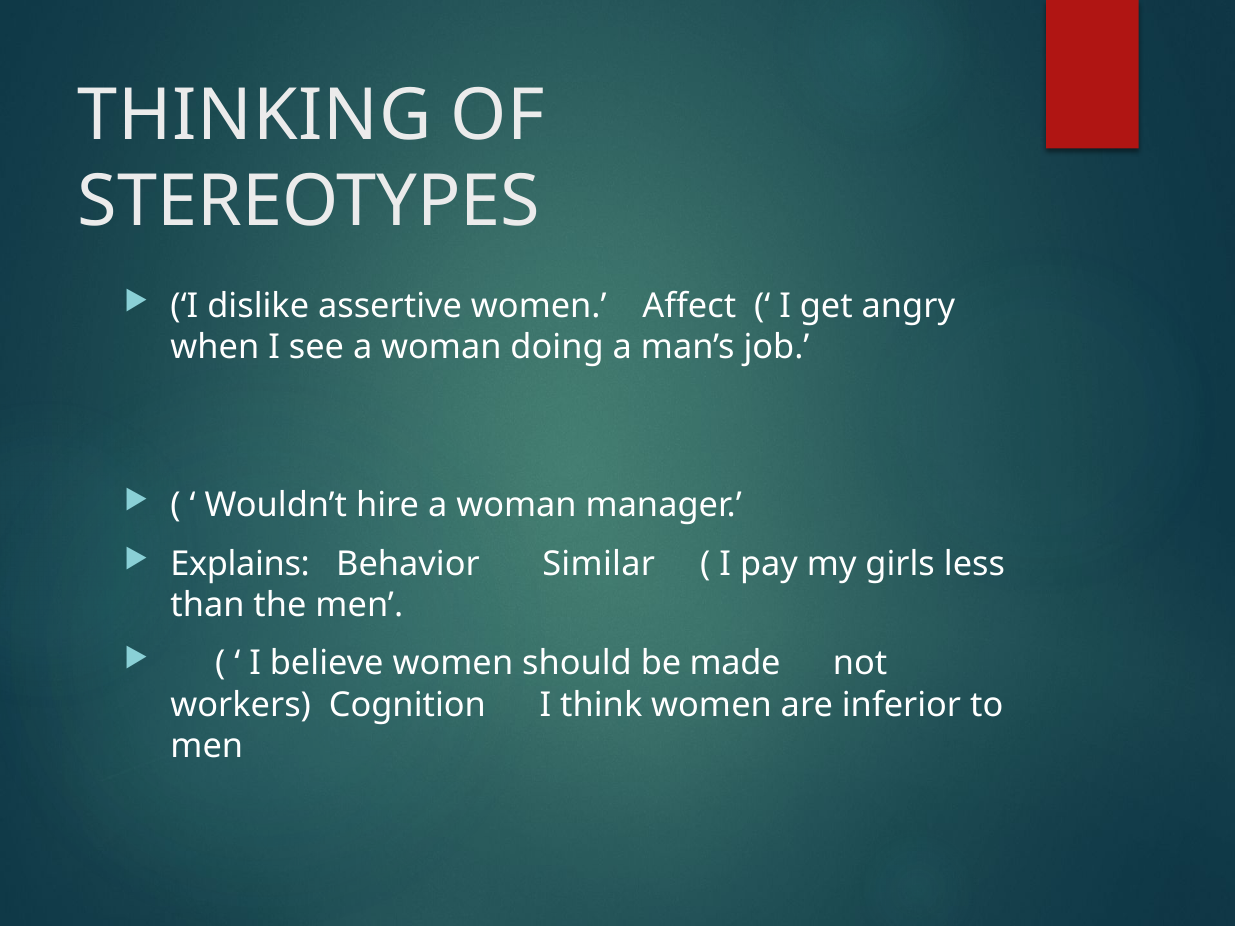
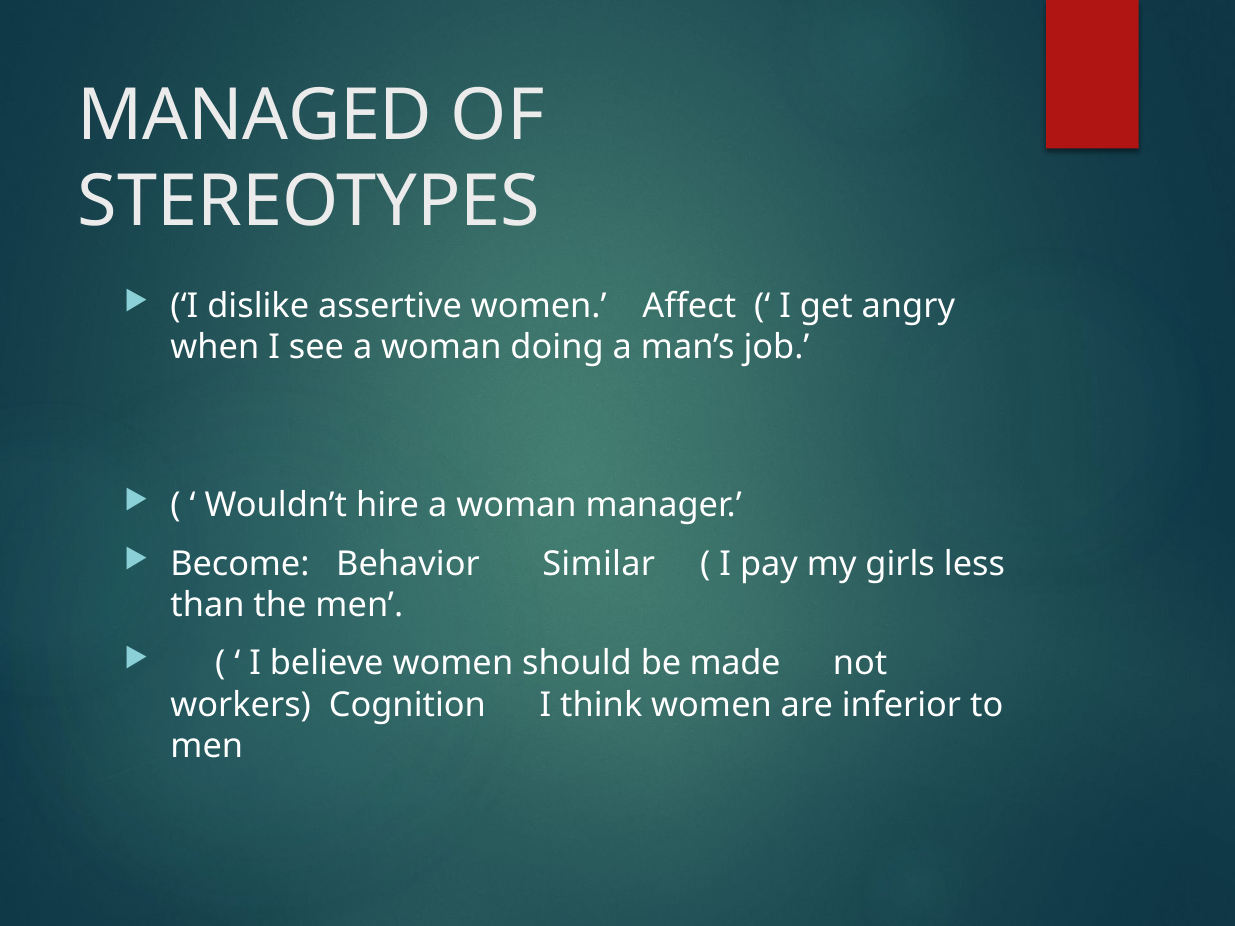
THINKING: THINKING -> MANAGED
Explains: Explains -> Become
